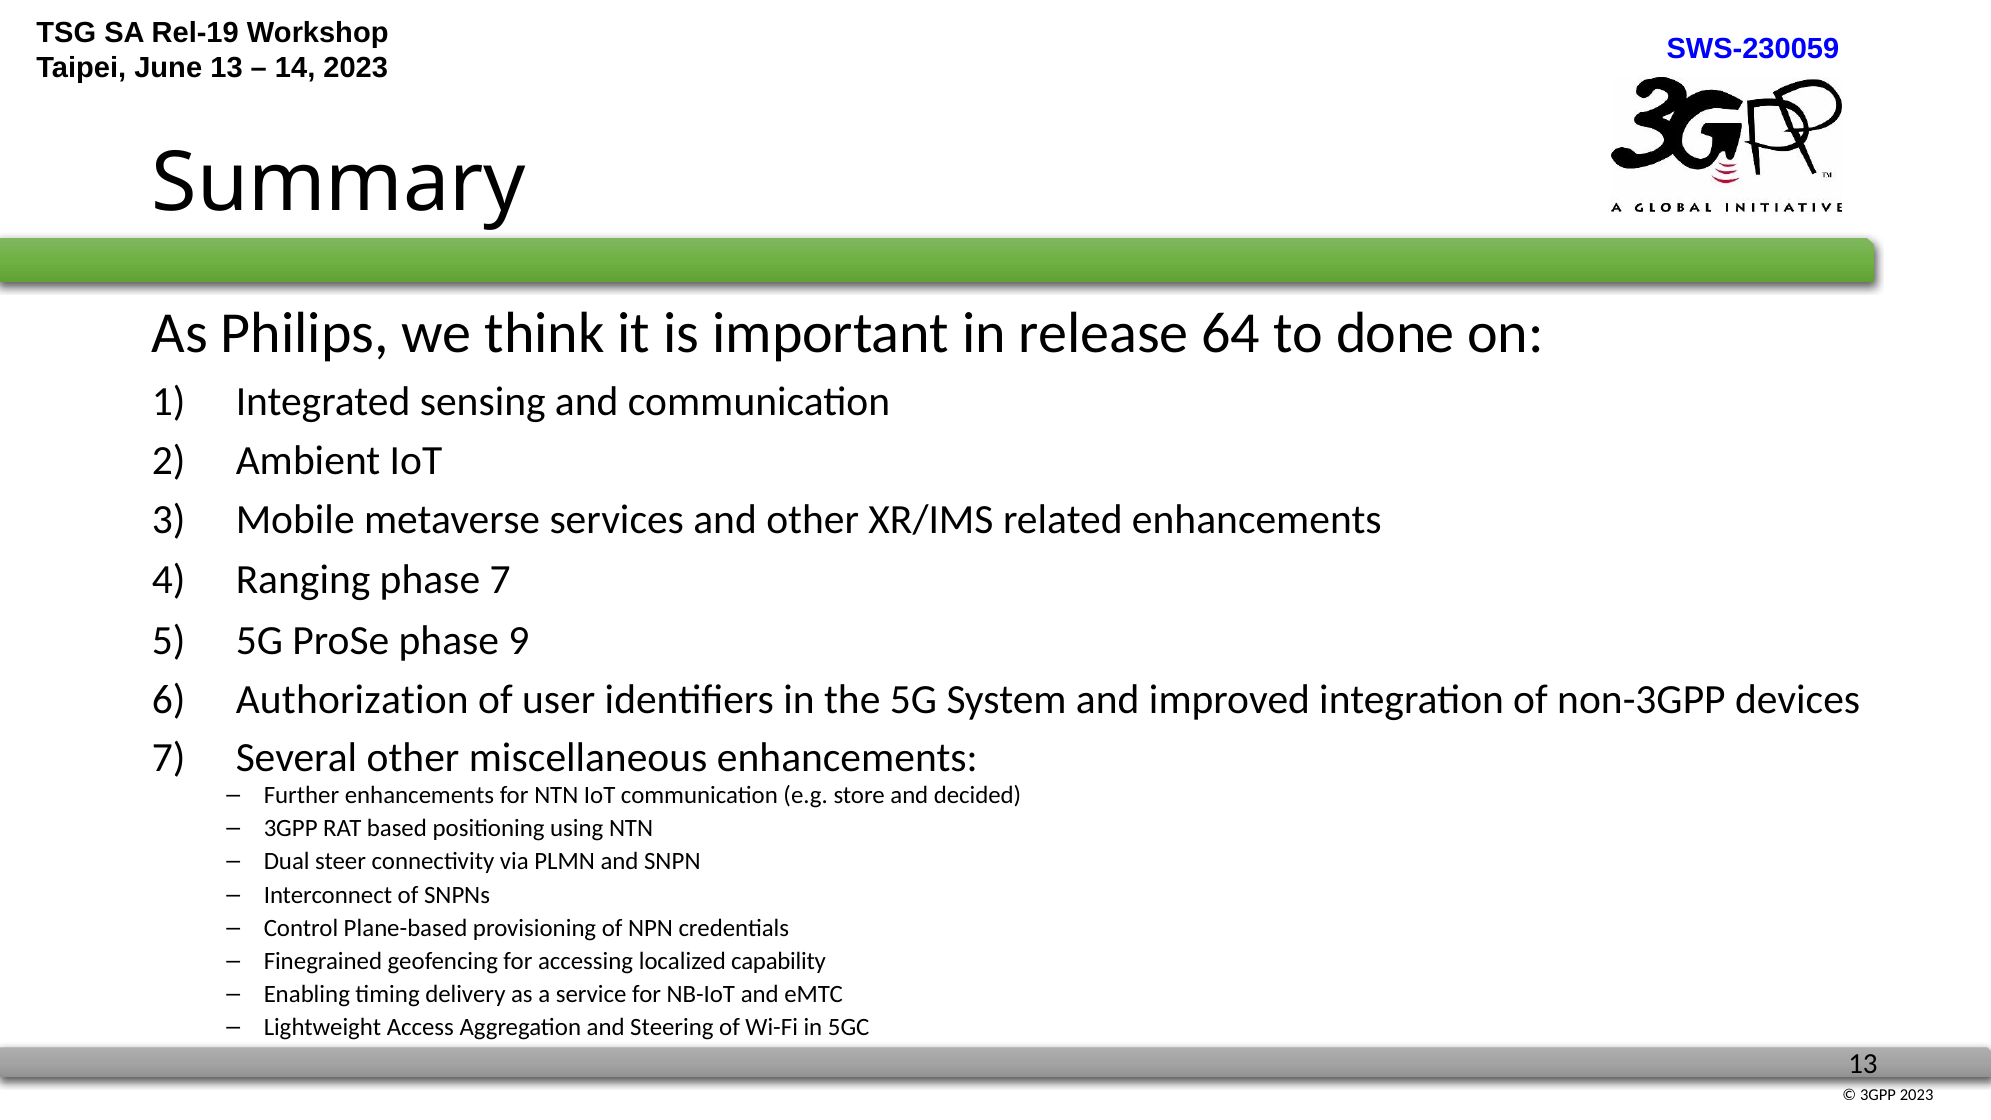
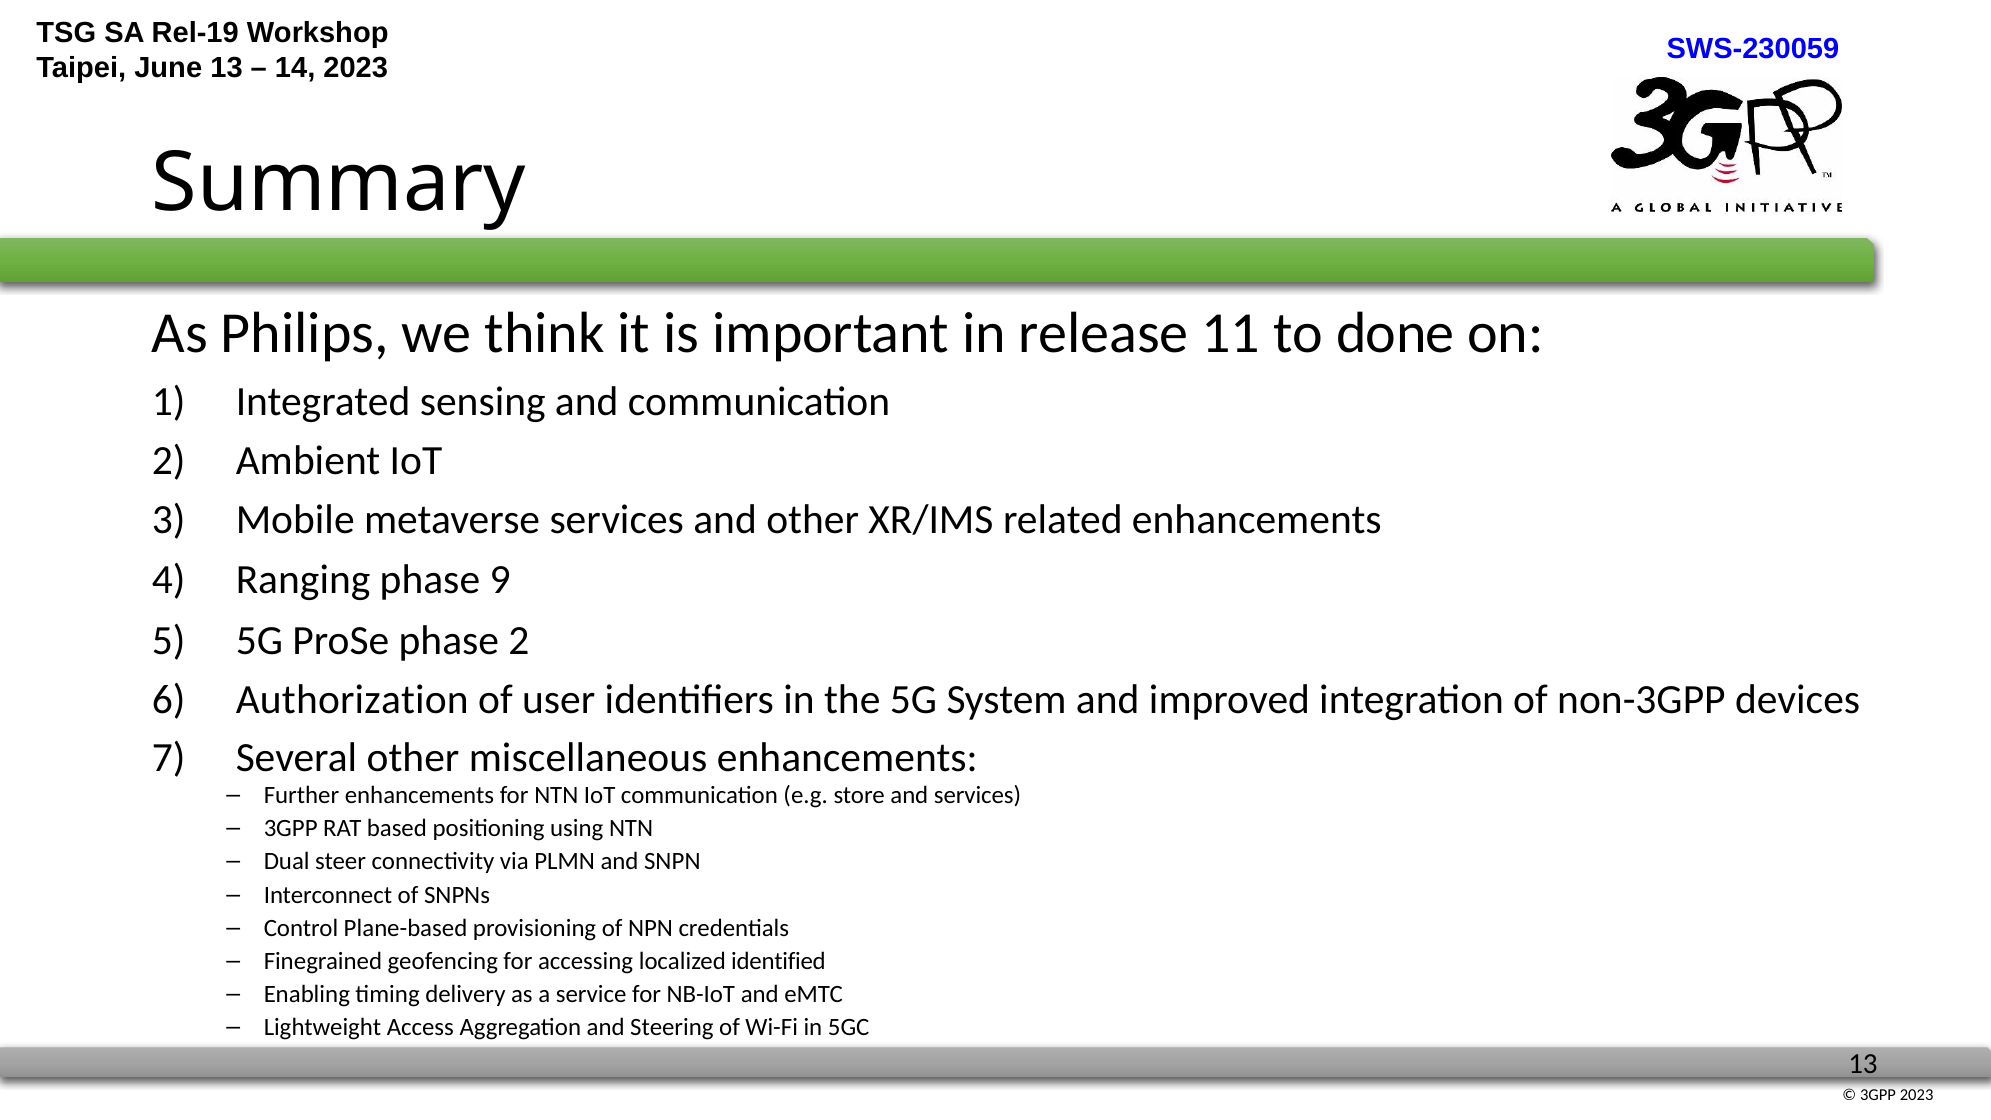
64: 64 -> 11
phase 7: 7 -> 9
phase 9: 9 -> 2
and decided: decided -> services
capability: capability -> identified
